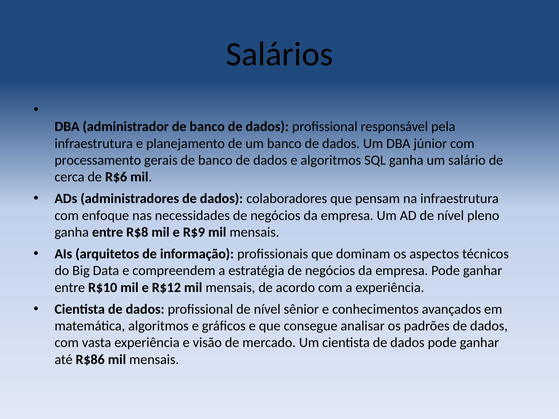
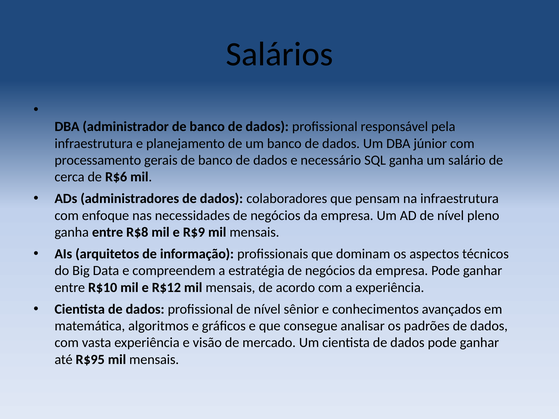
e algoritmos: algoritmos -> necessário
R$86: R$86 -> R$95
